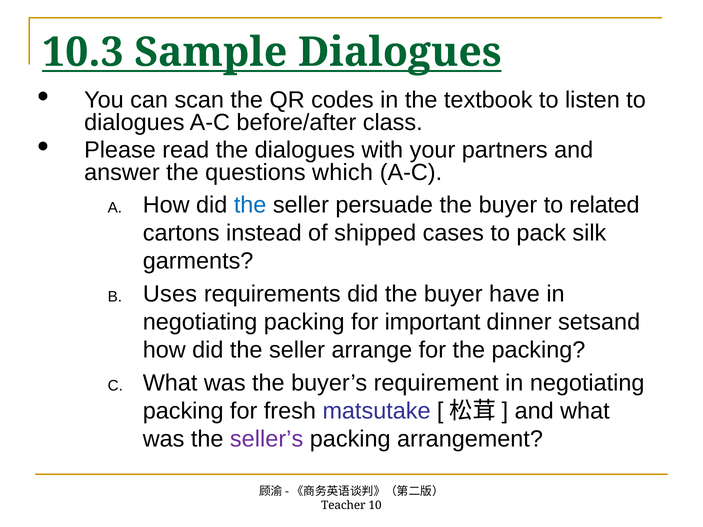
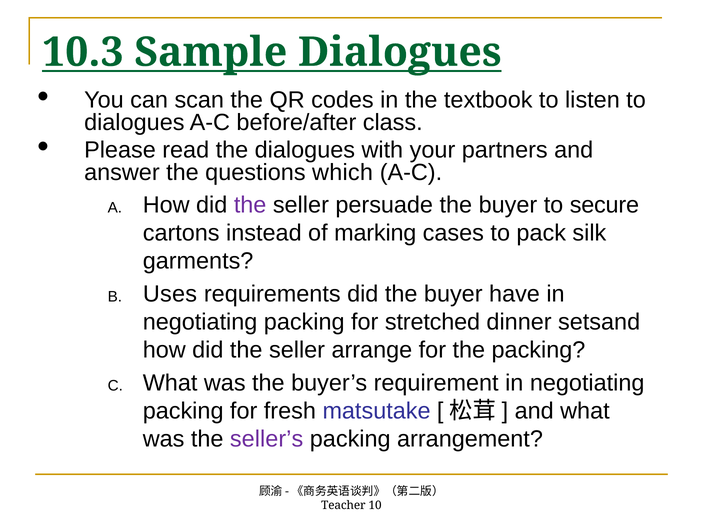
the at (250, 205) colour: blue -> purple
related: related -> secure
shipped: shipped -> marking
important: important -> stretched
